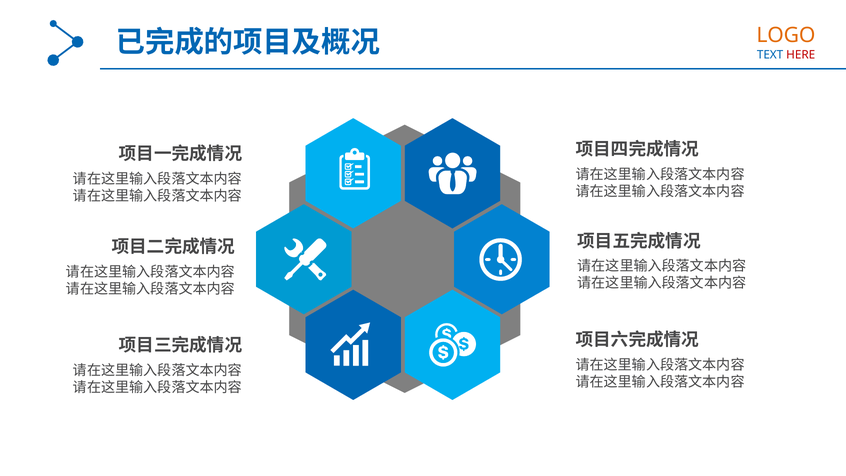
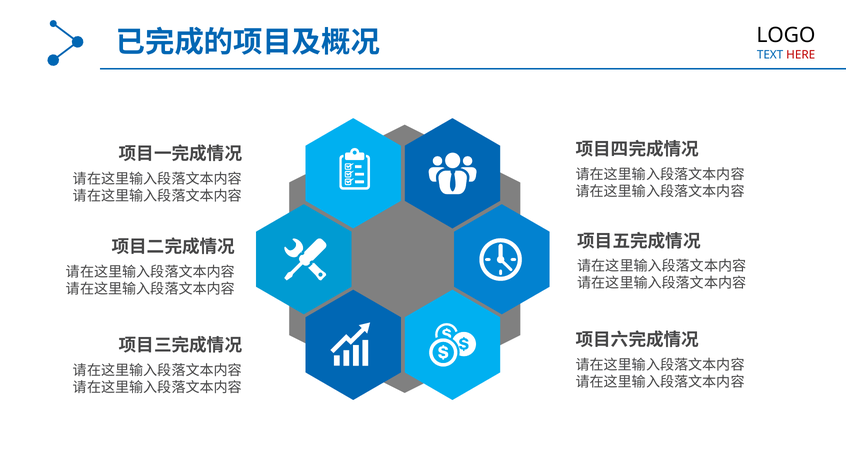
LOGO colour: orange -> black
